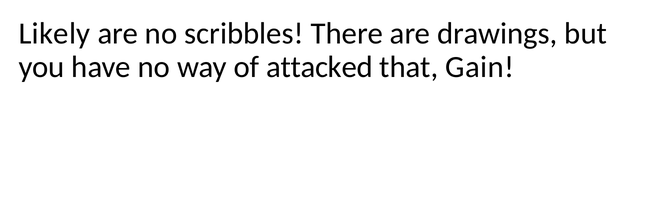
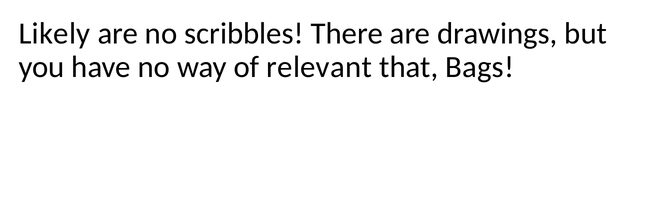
attacked: attacked -> relevant
Gain: Gain -> Bags
